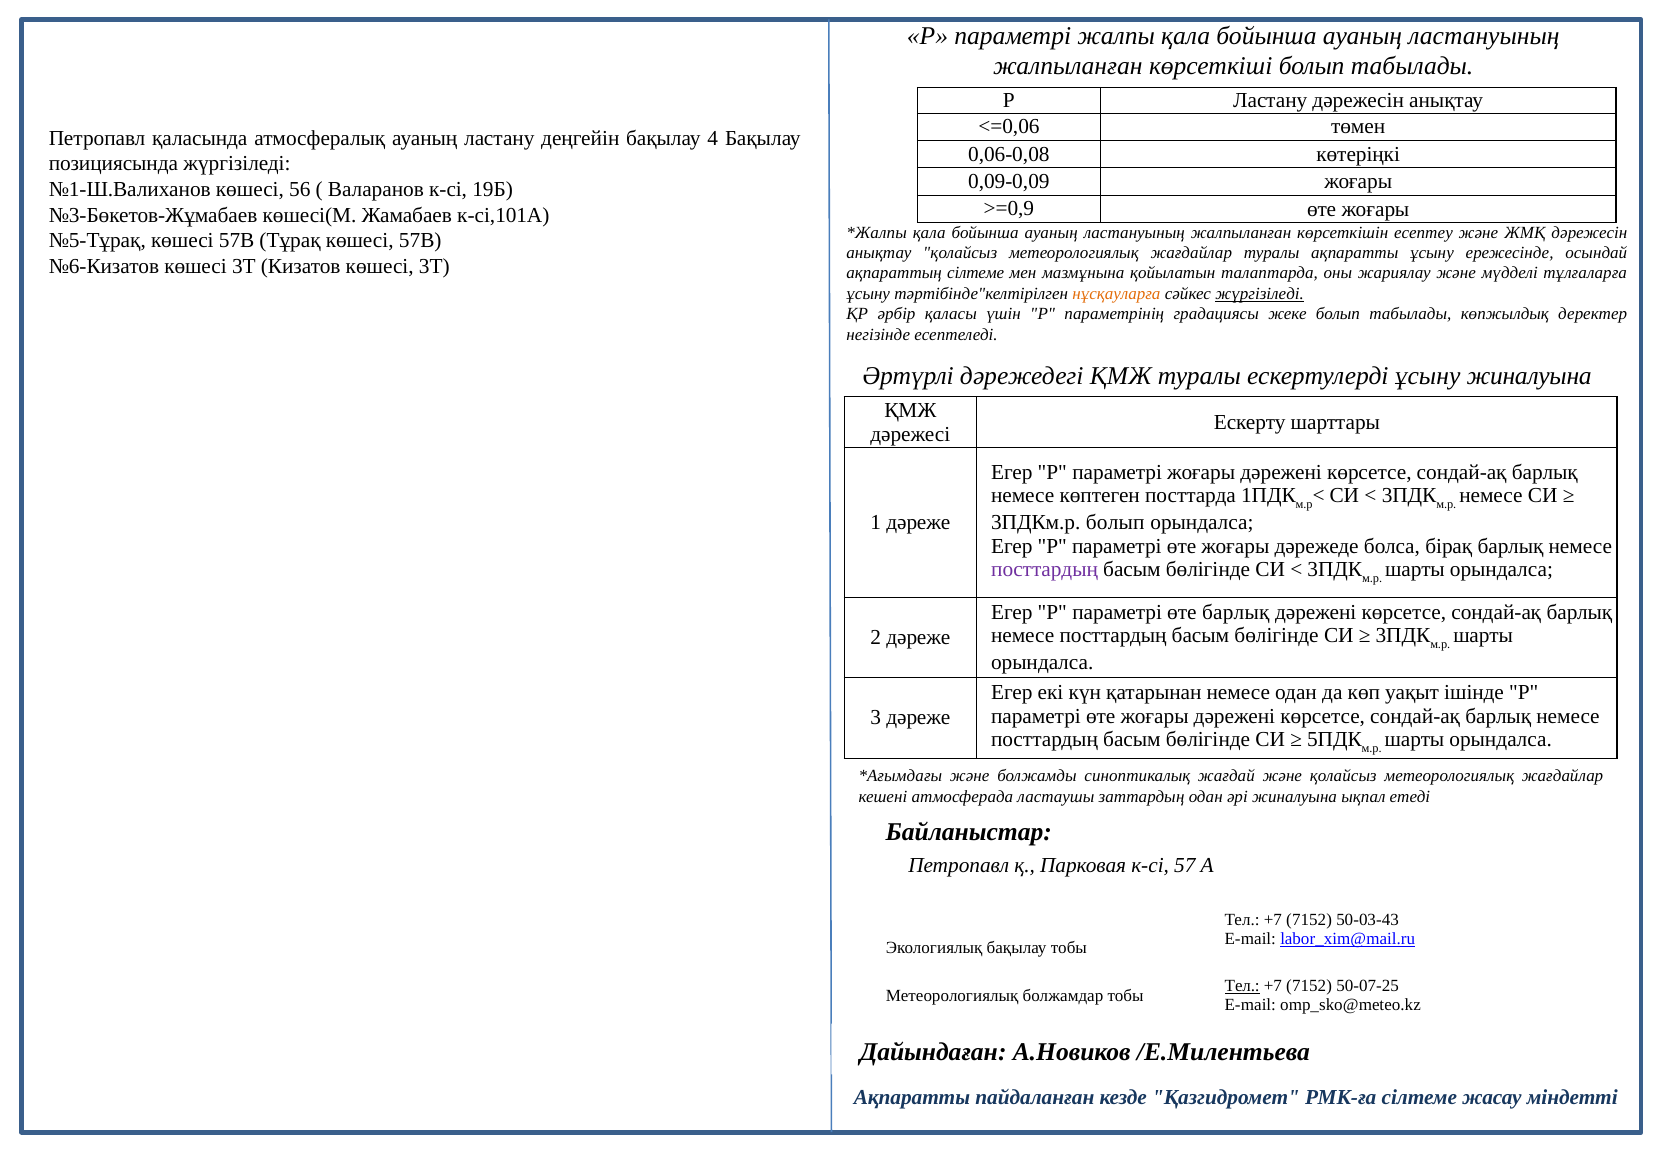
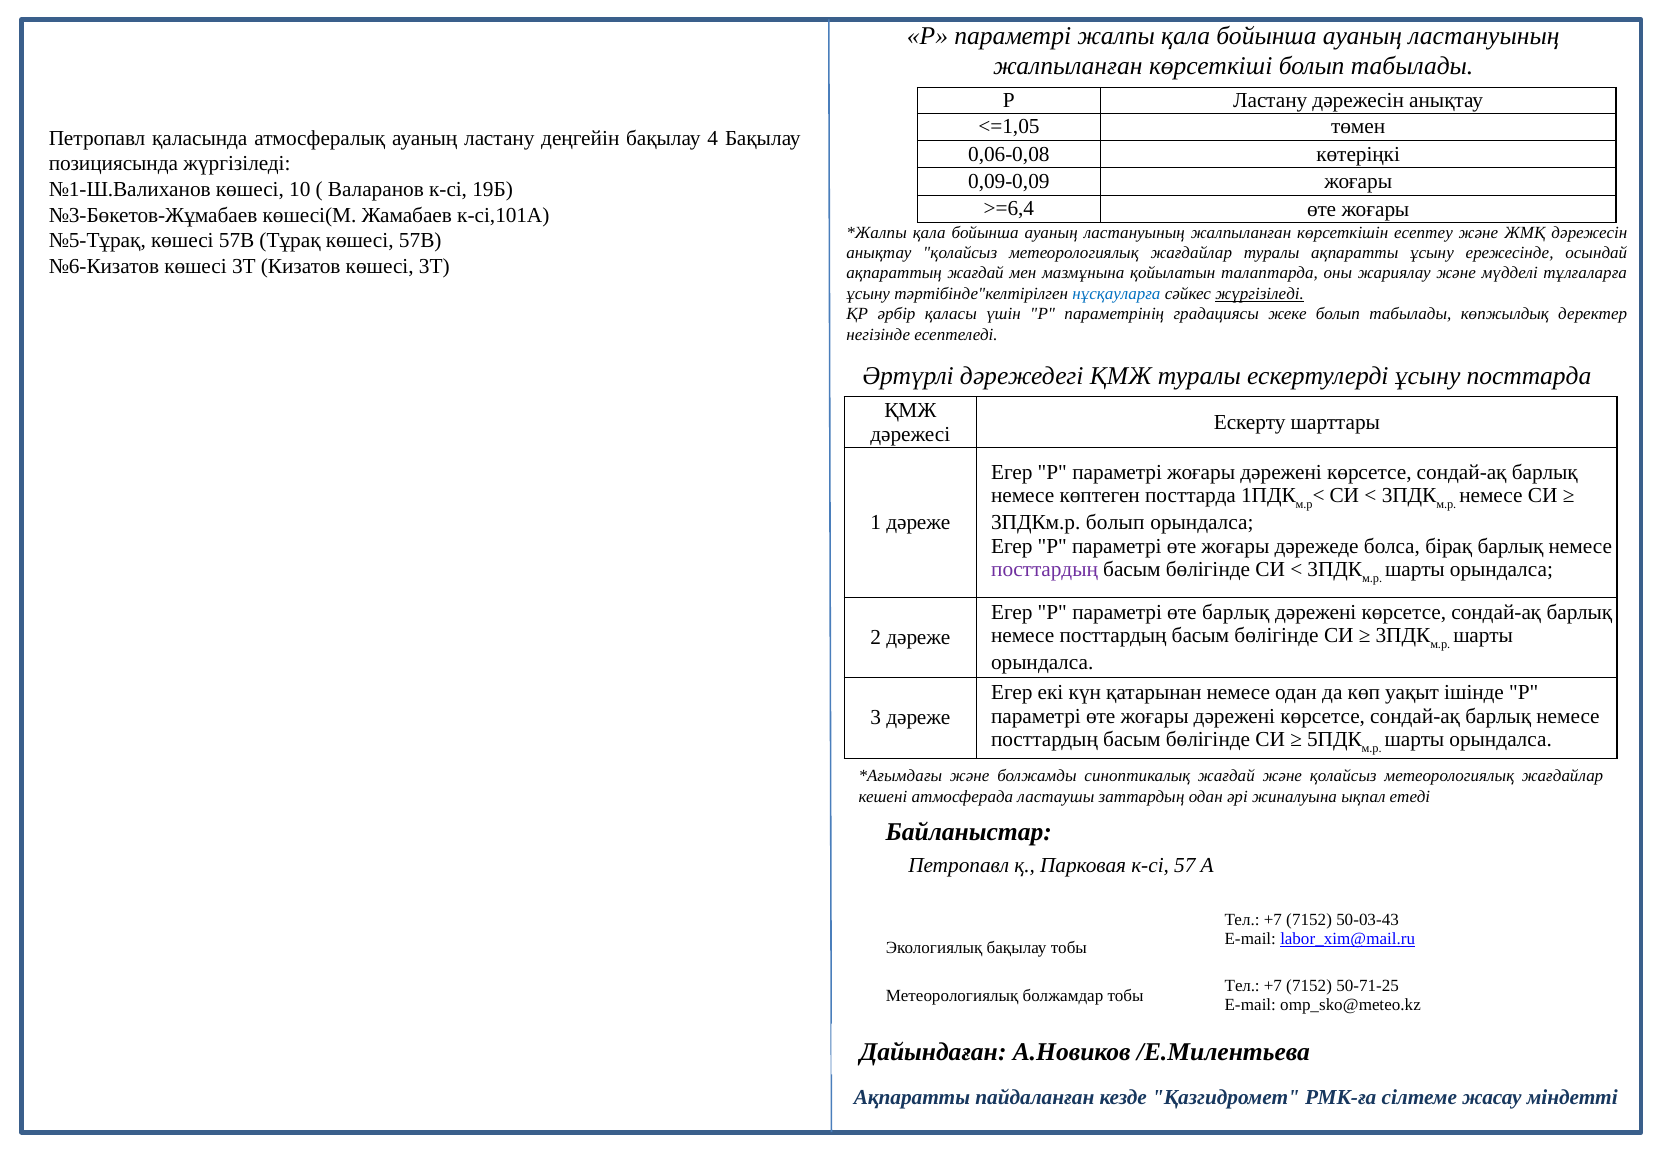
<=0,06: <=0,06 -> <=1,05
56: 56 -> 10
>=0,9: >=0,9 -> >=6,4
ақпараттың сілтеме: сілтеме -> жағдай
нұсқауларға colour: orange -> blue
ұсыну жиналуына: жиналуына -> посттарда
Тел at (1242, 986) underline: present -> none
50-07-25: 50-07-25 -> 50-71-25
